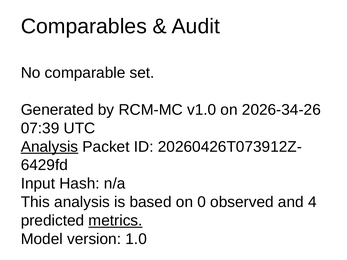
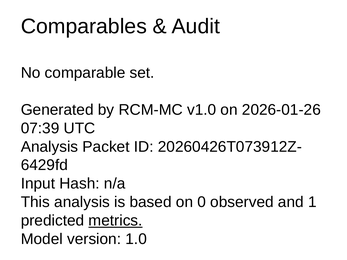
2026-34-26: 2026-34-26 -> 2026-01-26
Analysis at (49, 147) underline: present -> none
4: 4 -> 1
